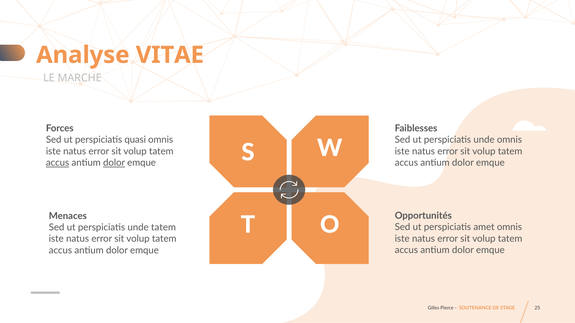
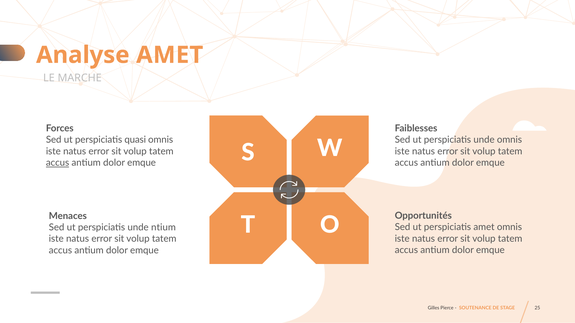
Analyse VITAE: VITAE -> AMET
dolor at (114, 163) underline: present -> none
unde tatem: tatem -> ntium
